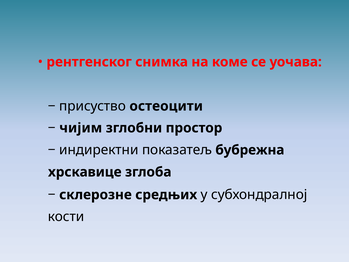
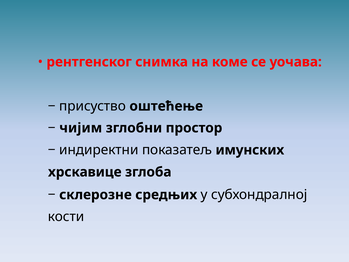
остеоцити: остеоцити -> оштећење
бубрежна: бубрежна -> имунских
